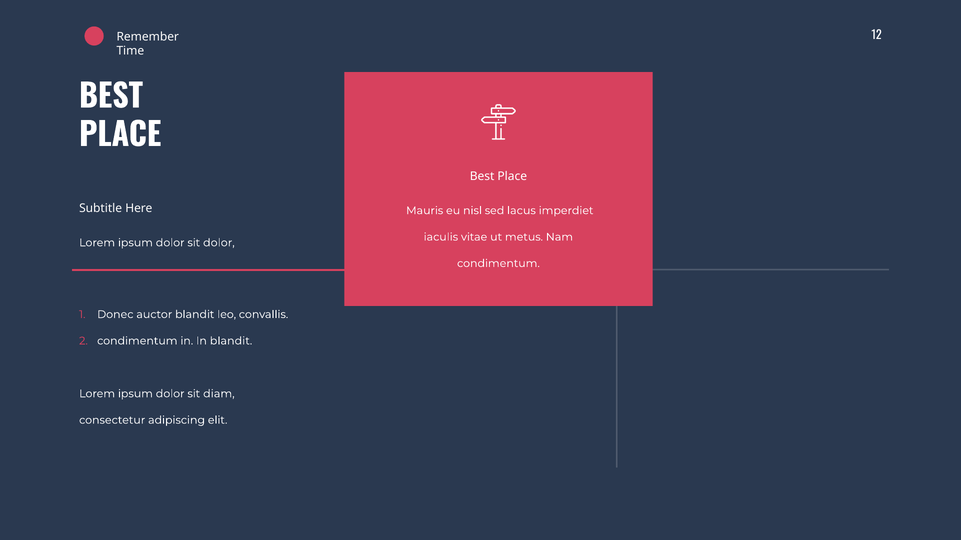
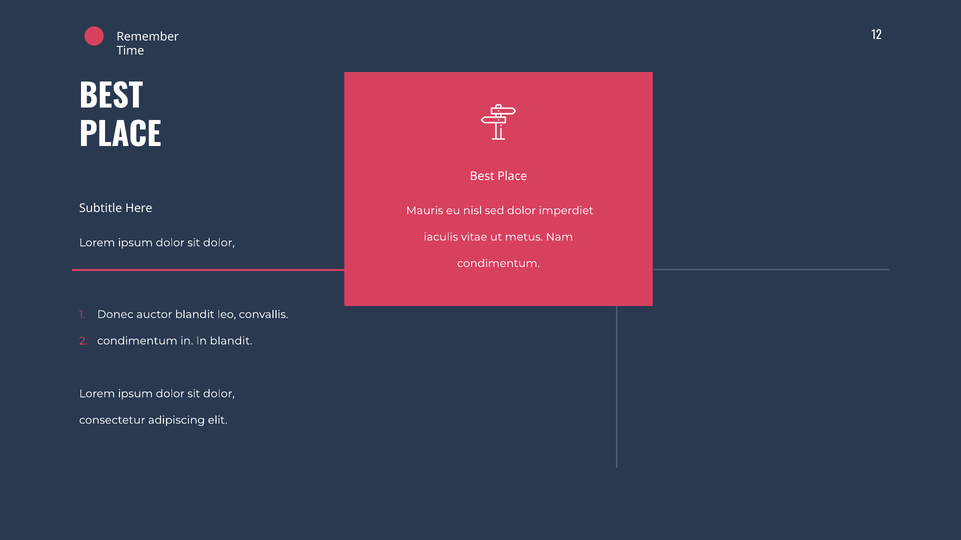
sed lacus: lacus -> dolor
diam at (219, 394): diam -> dolor
